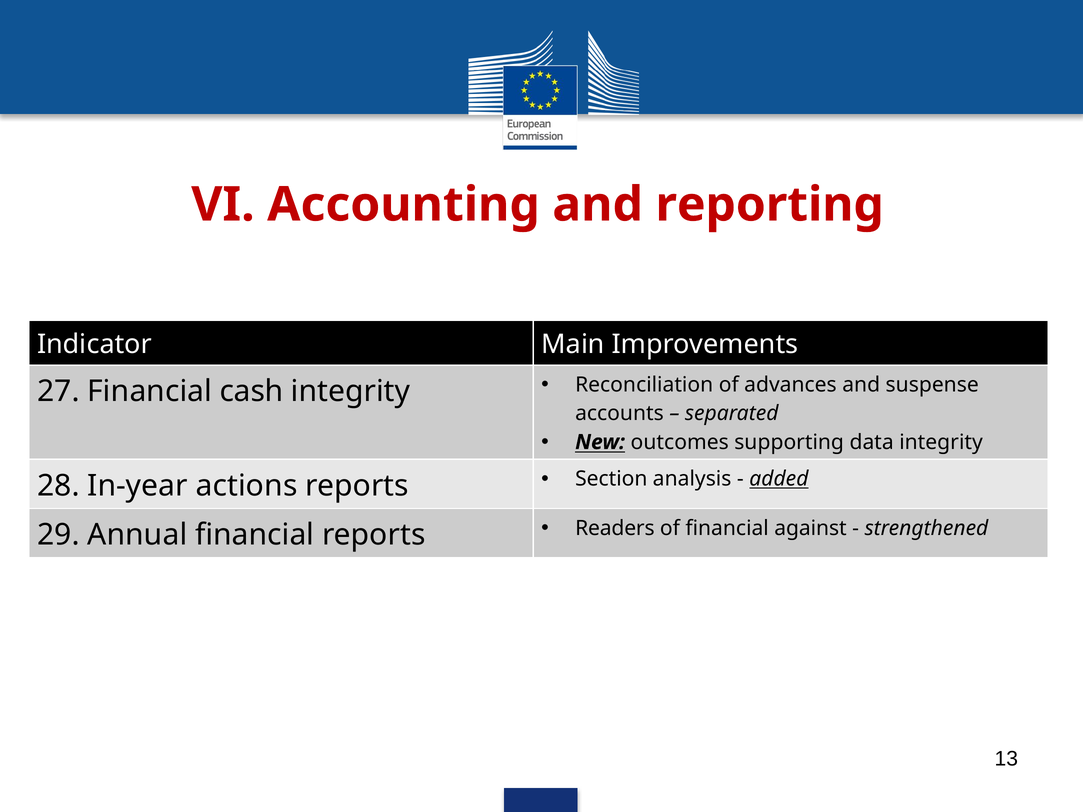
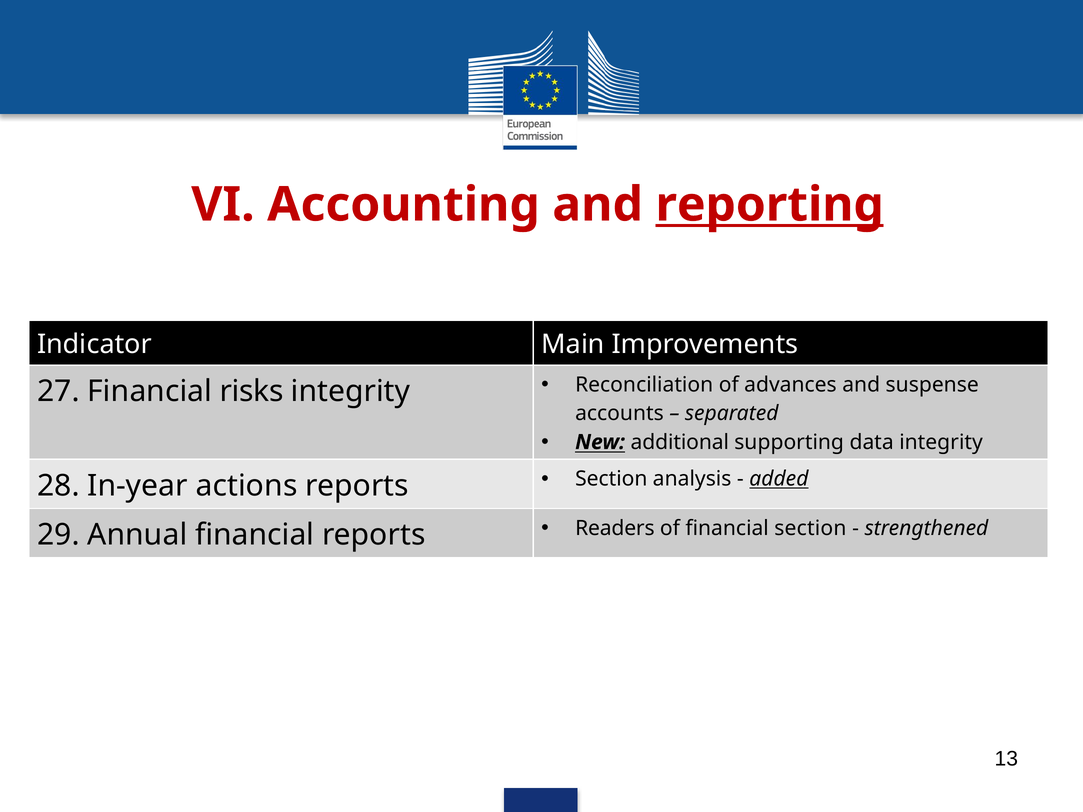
reporting underline: none -> present
cash: cash -> risks
outcomes: outcomes -> additional
financial against: against -> section
